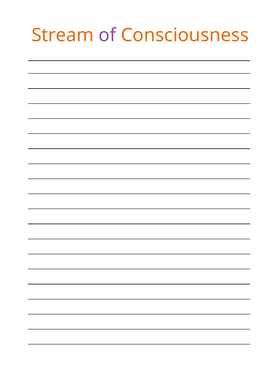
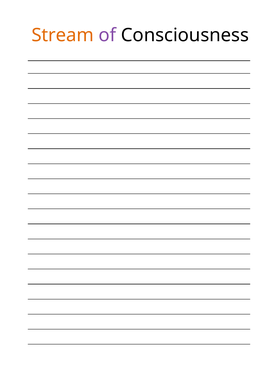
Consciousness colour: orange -> black
